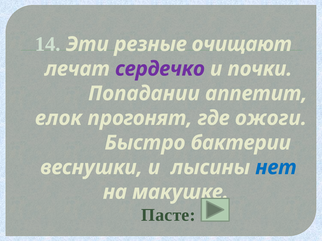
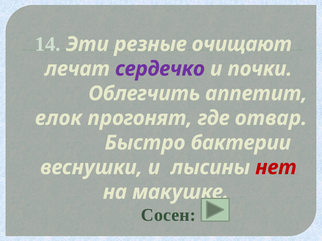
Попадании: Попадании -> Облегчить
ожоги: ожоги -> отвар
нет colour: blue -> red
Пасте: Пасте -> Сосен
